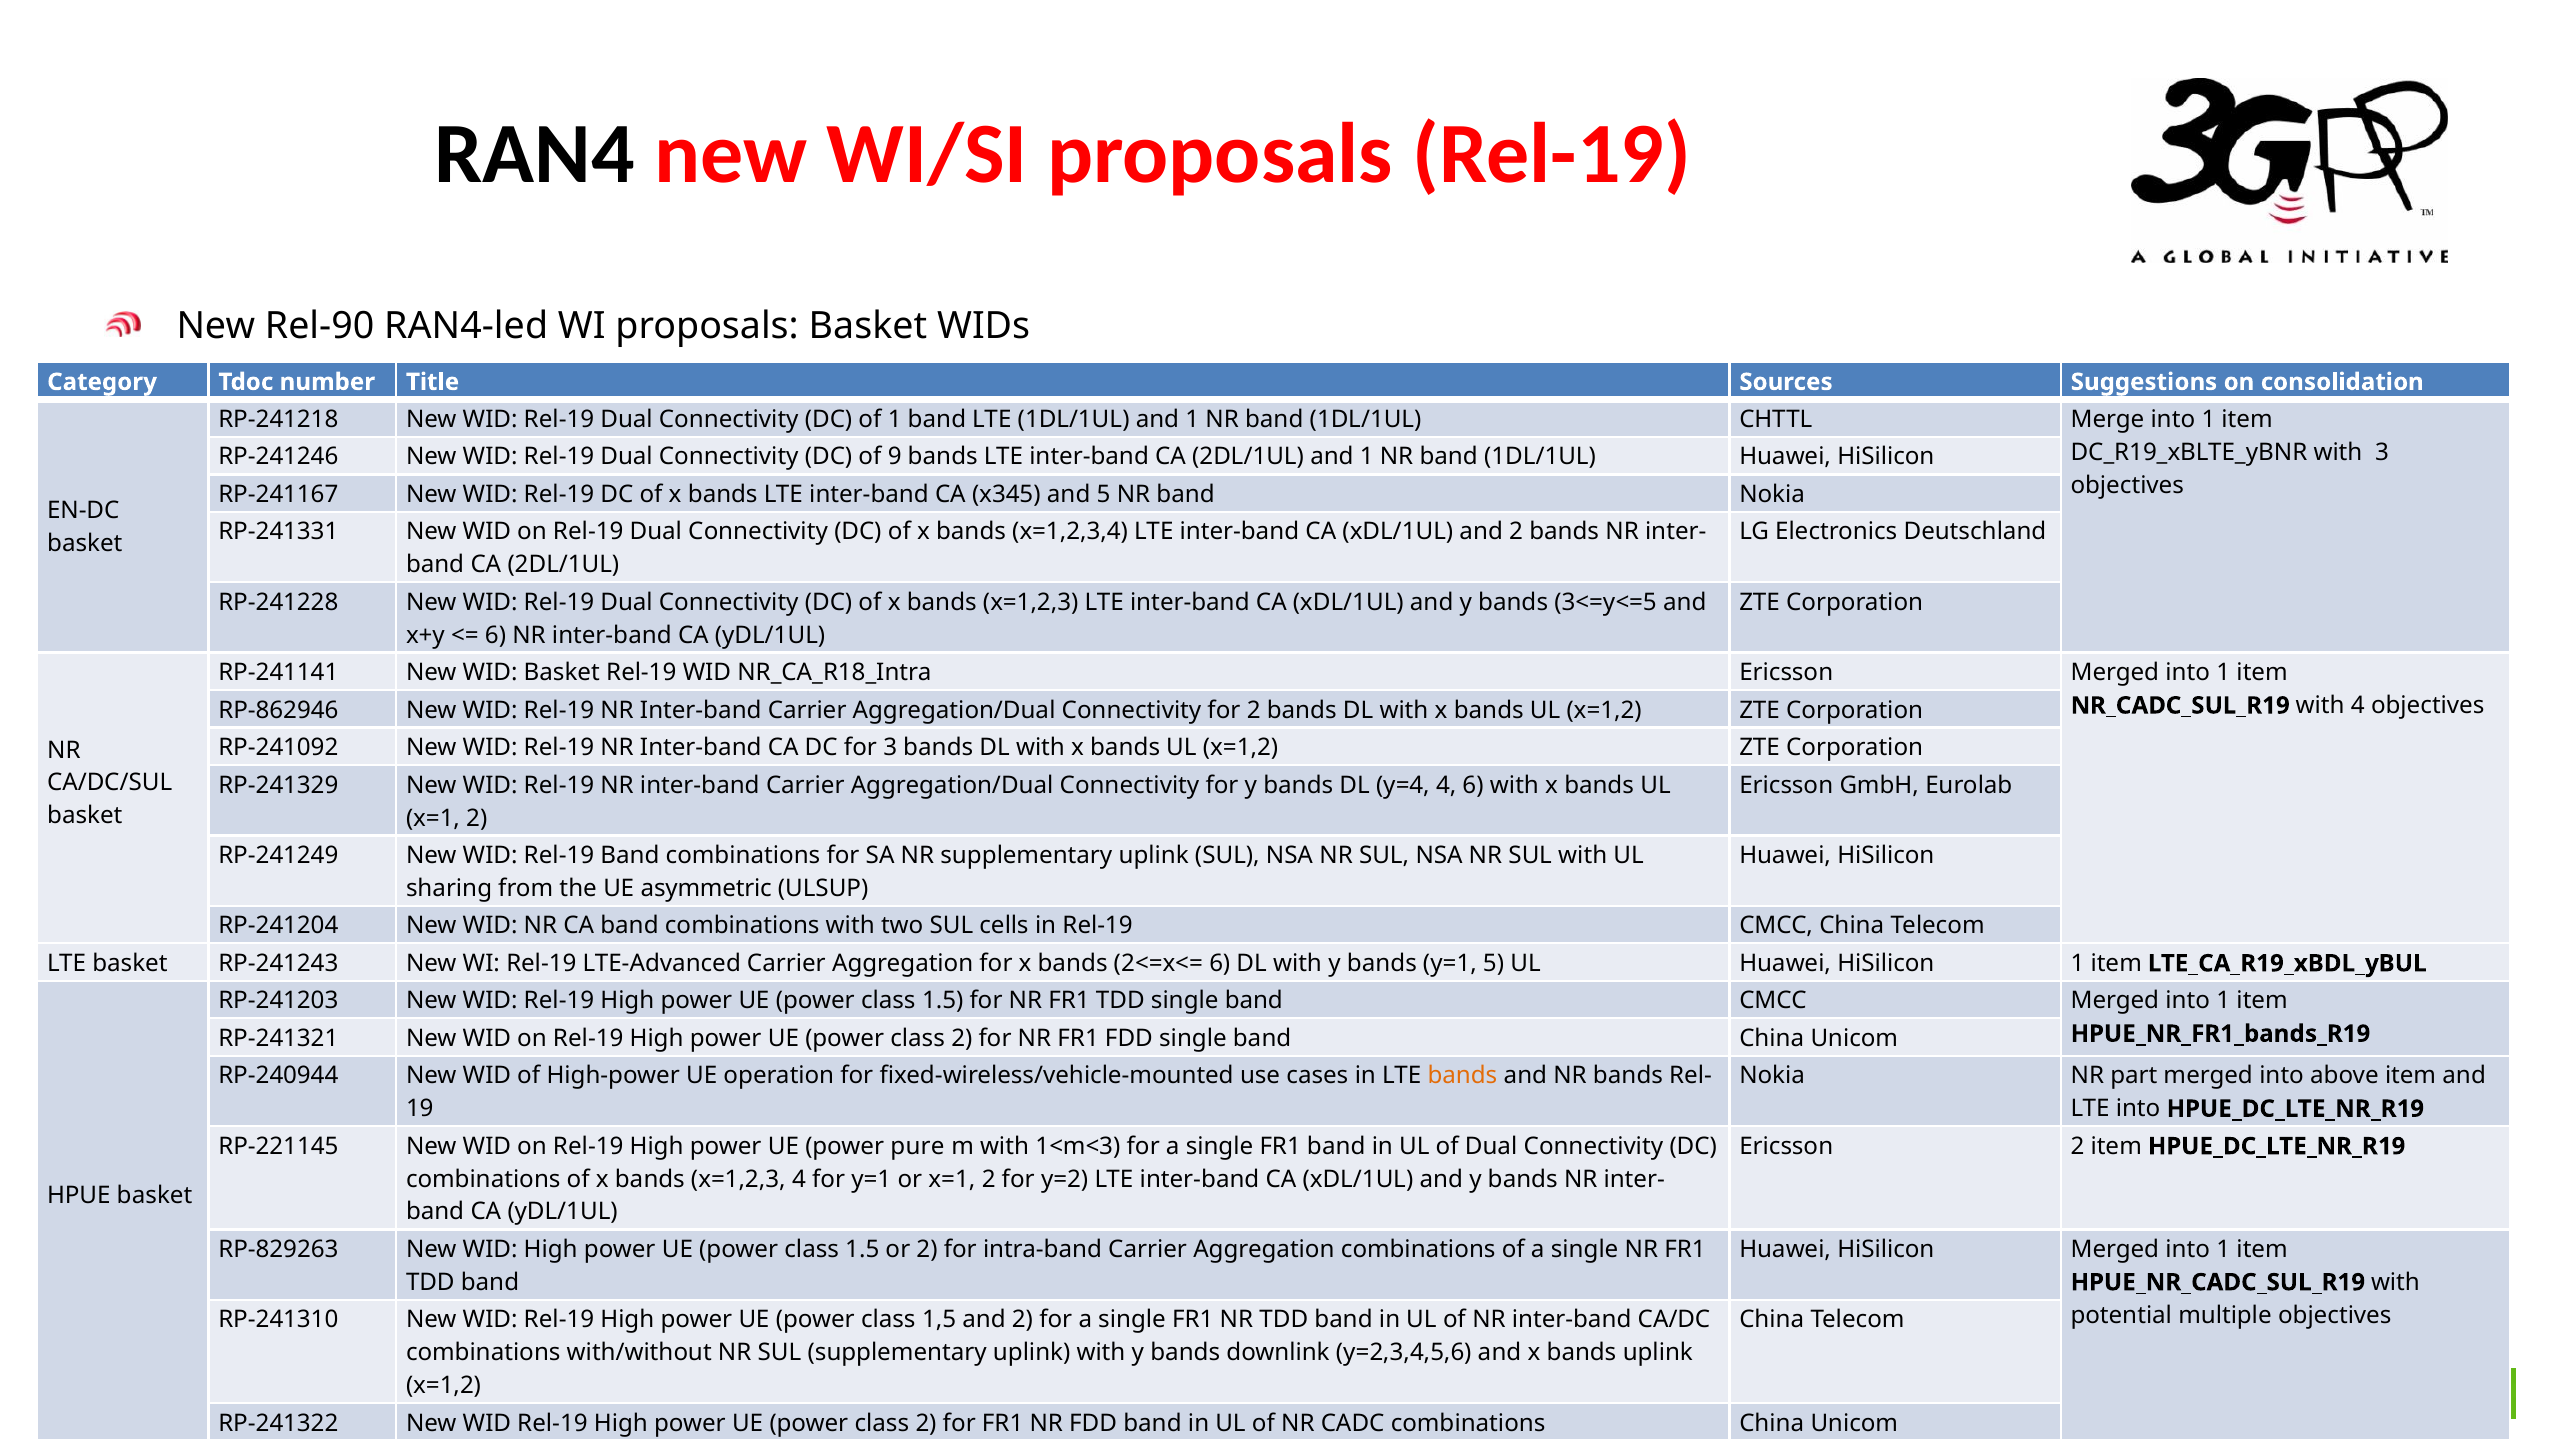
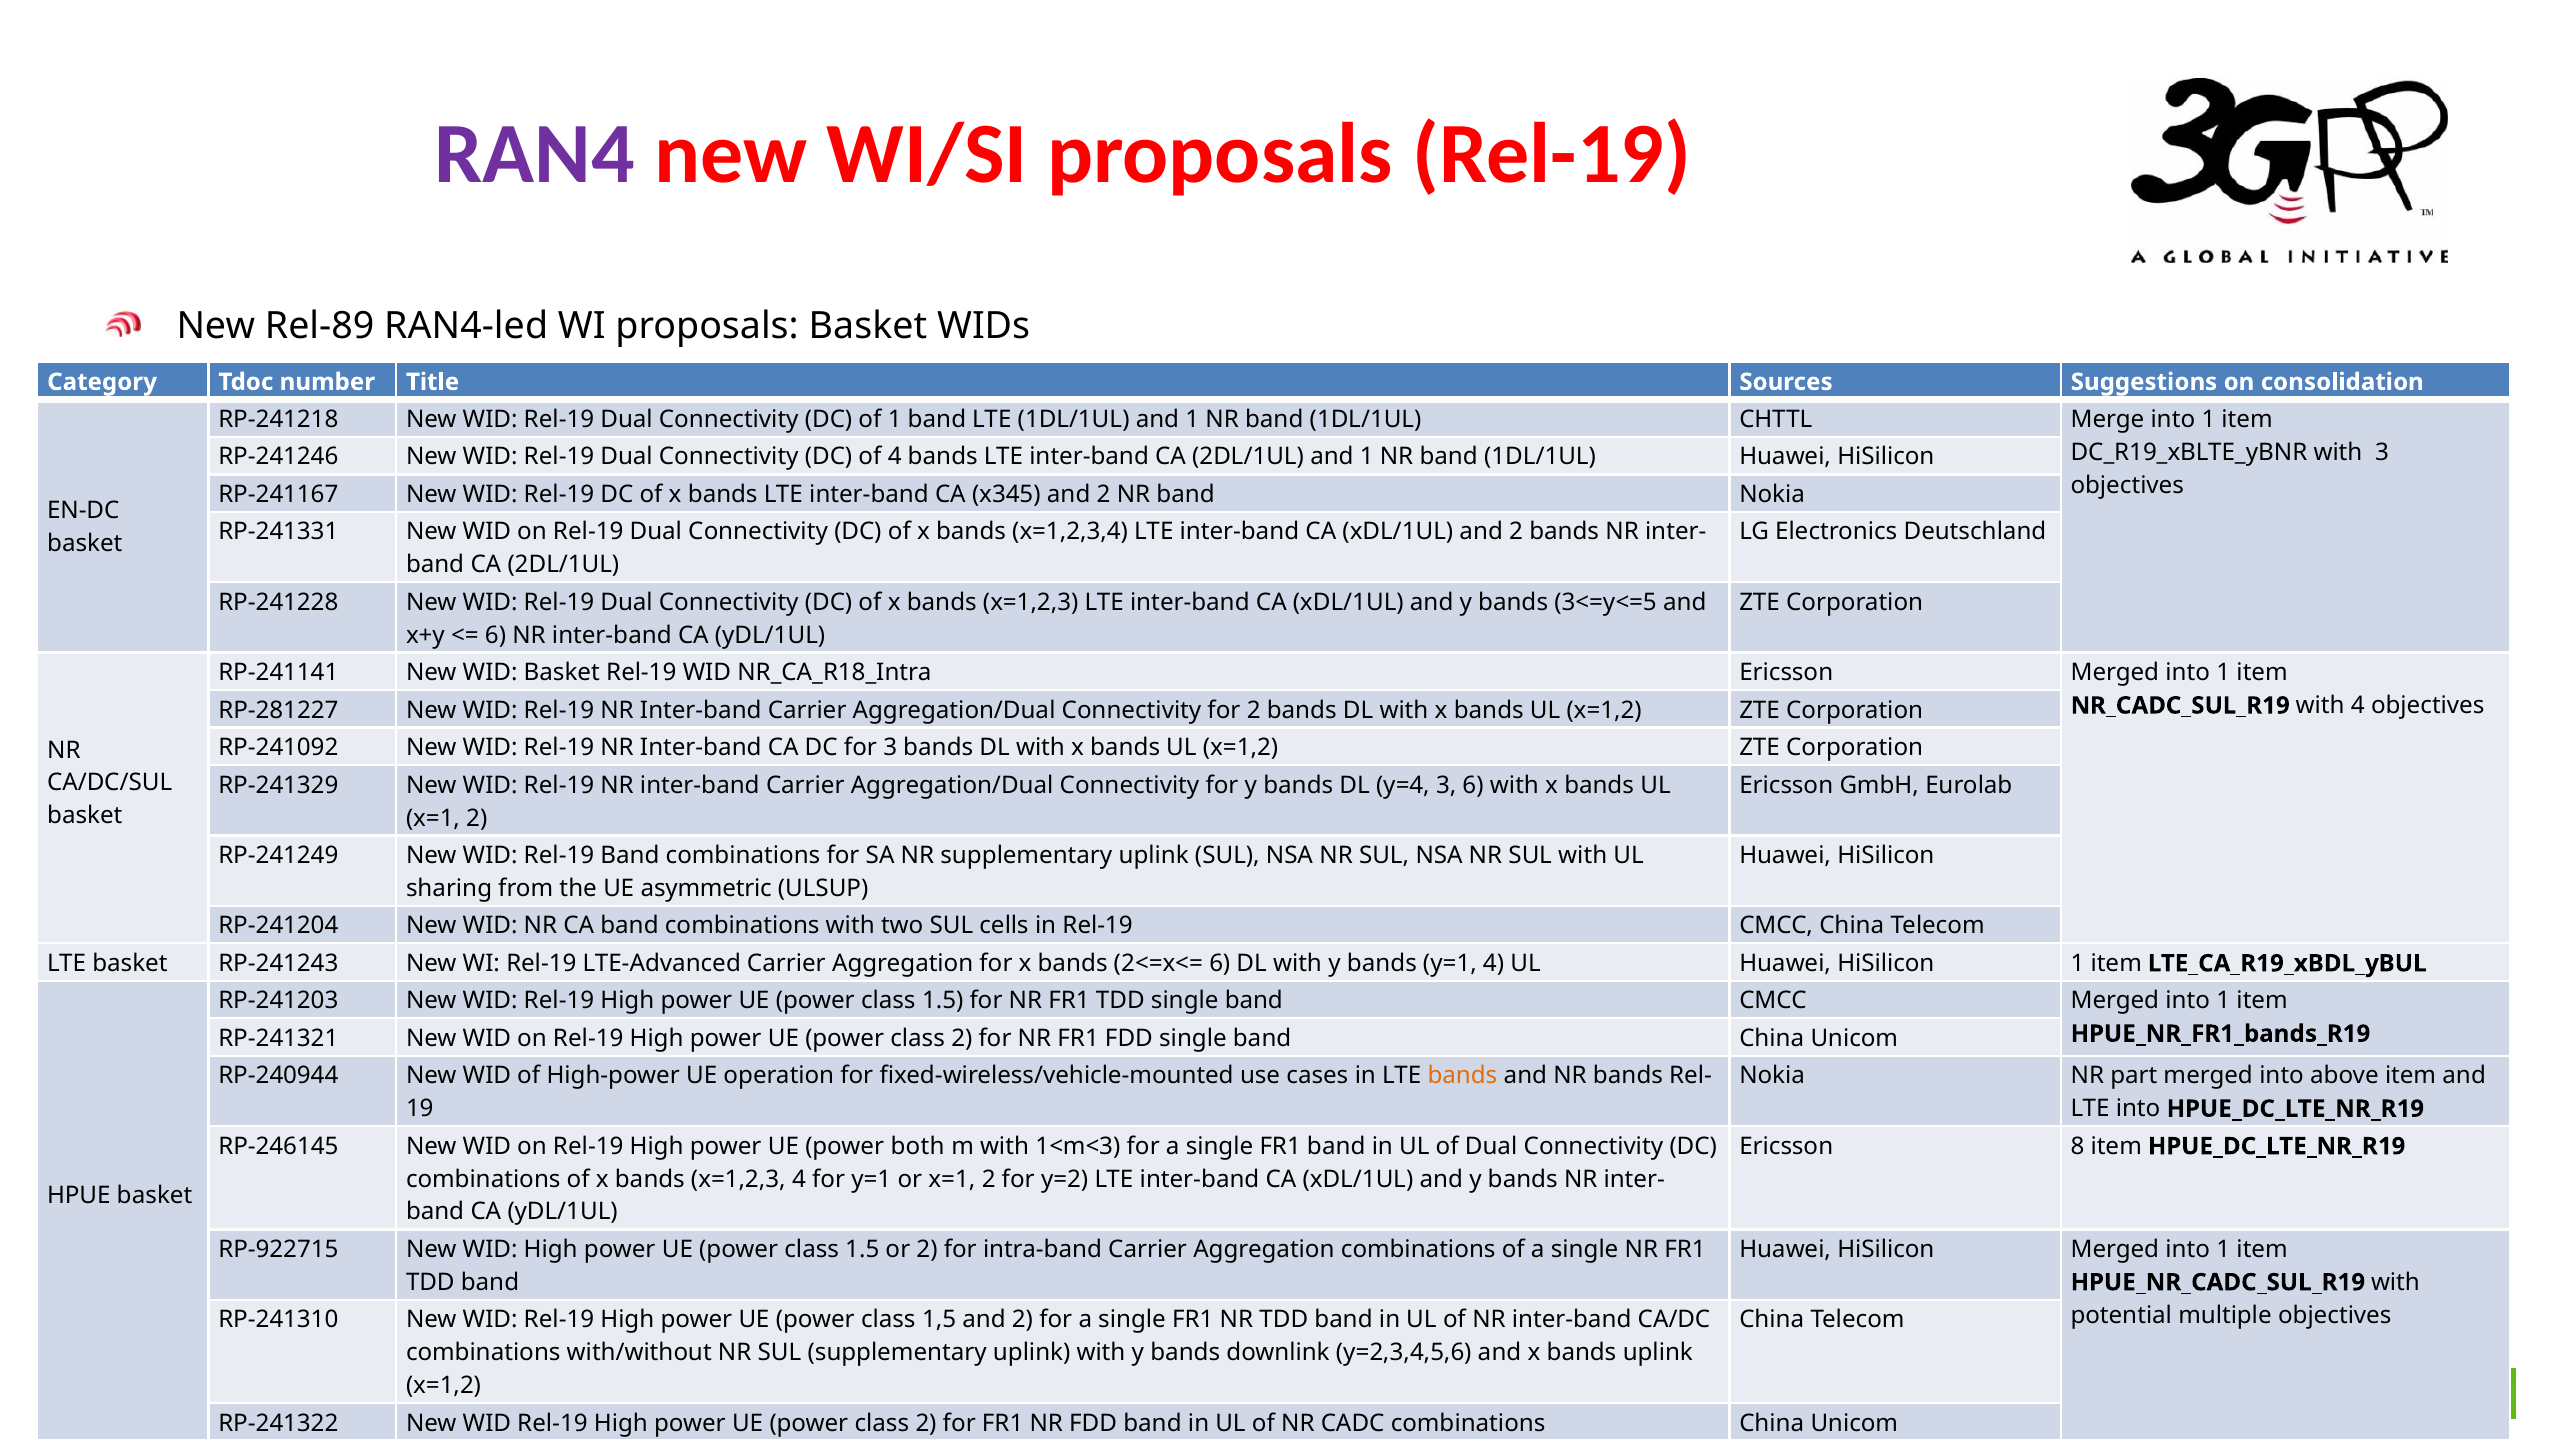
RAN4 colour: black -> purple
Rel-90: Rel-90 -> Rel-89
of 9: 9 -> 4
x345 and 5: 5 -> 2
RP-862946: RP-862946 -> RP-281227
y=4 4: 4 -> 3
y=1 5: 5 -> 4
RP-221145: RP-221145 -> RP-246145
pure: pure -> both
Ericsson 2: 2 -> 8
RP-829263: RP-829263 -> RP-922715
